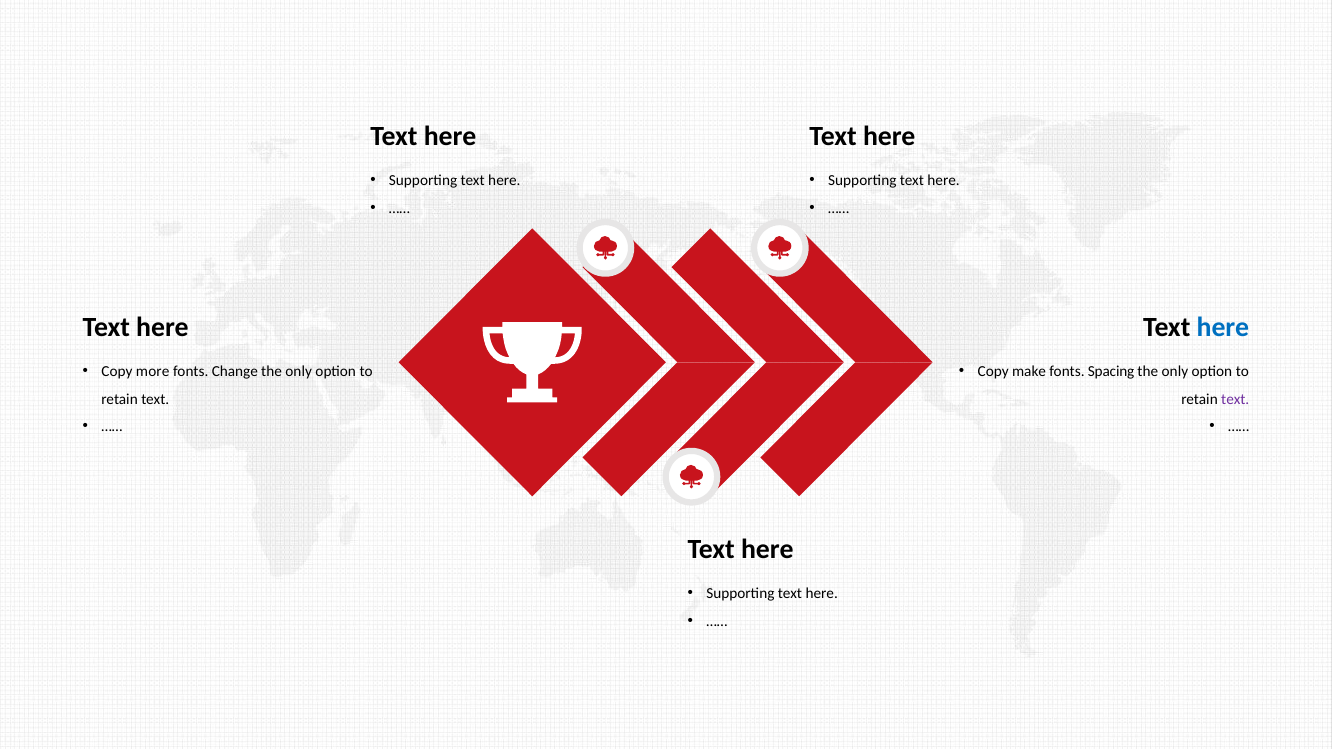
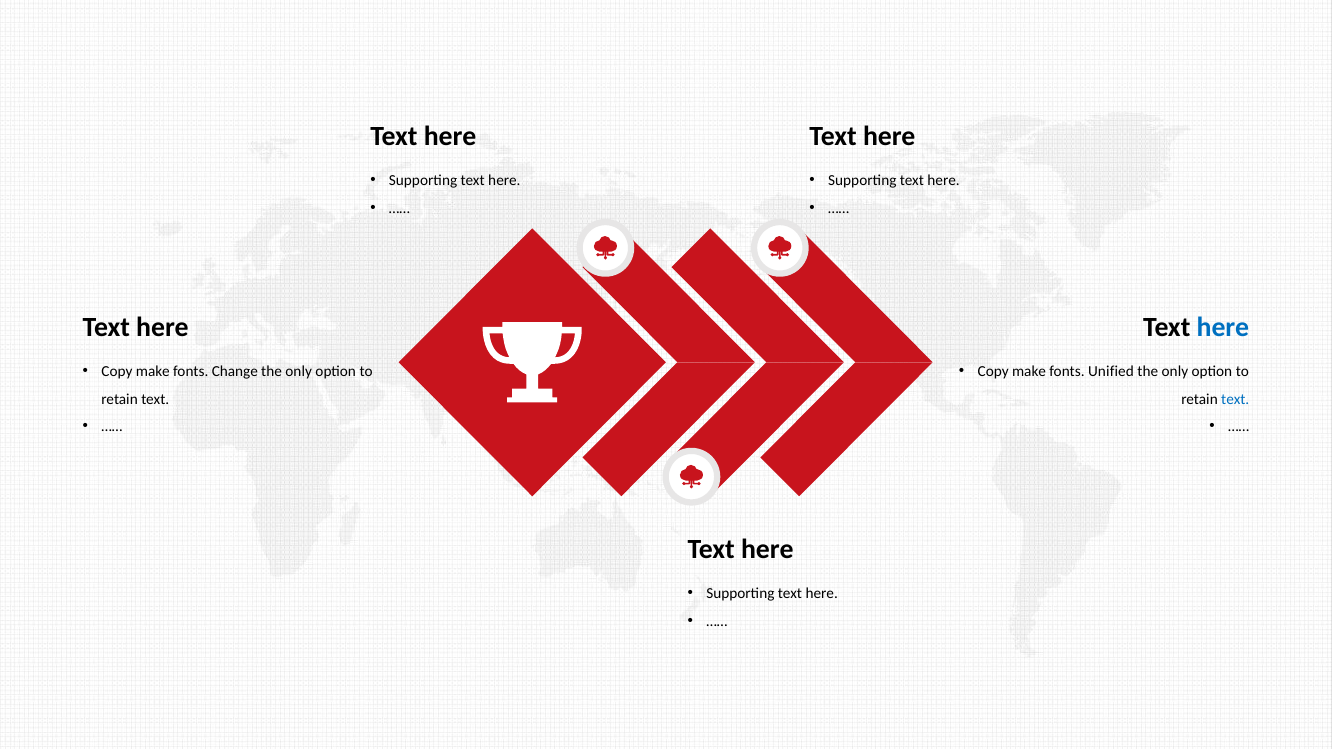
more at (153, 372): more -> make
Spacing: Spacing -> Unified
text at (1235, 399) colour: purple -> blue
